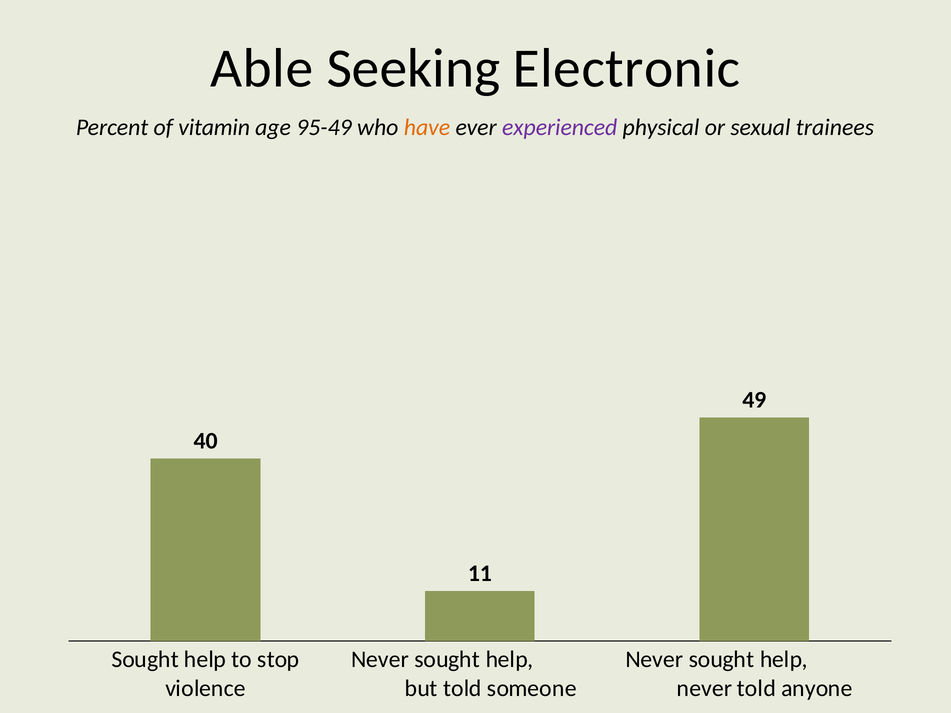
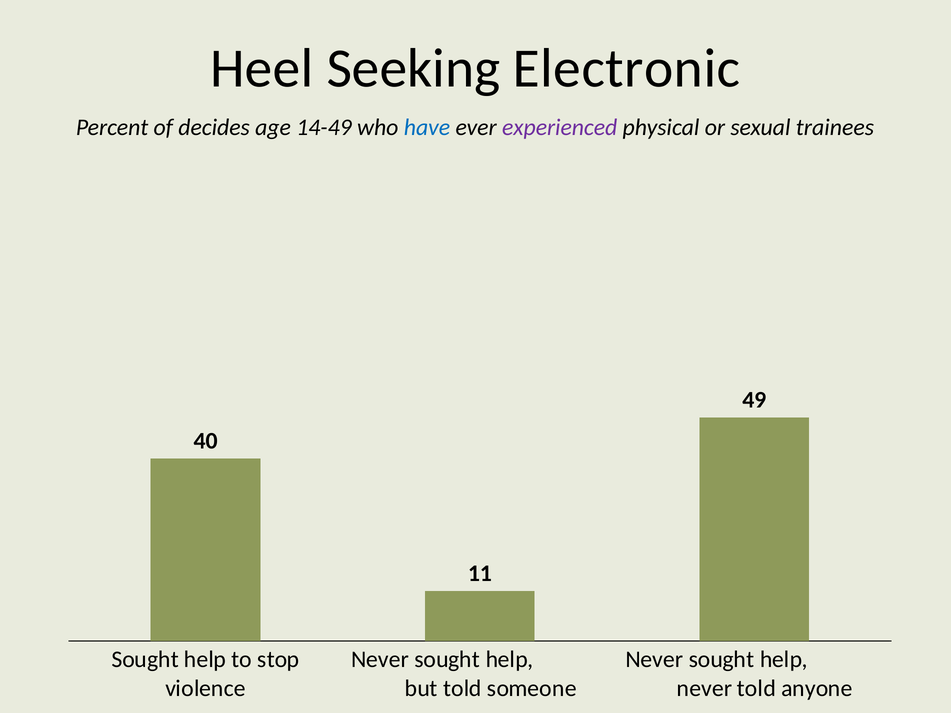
Able: Able -> Heel
vitamin: vitamin -> decides
95-49: 95-49 -> 14-49
have colour: orange -> blue
